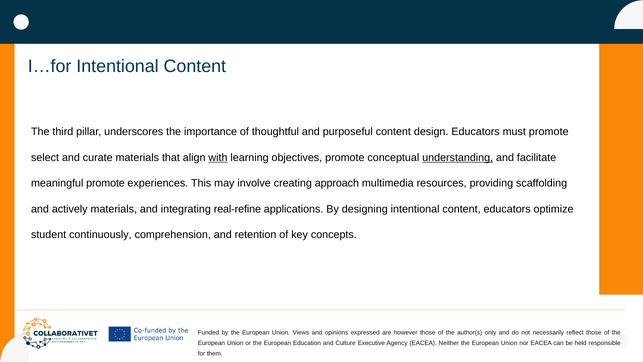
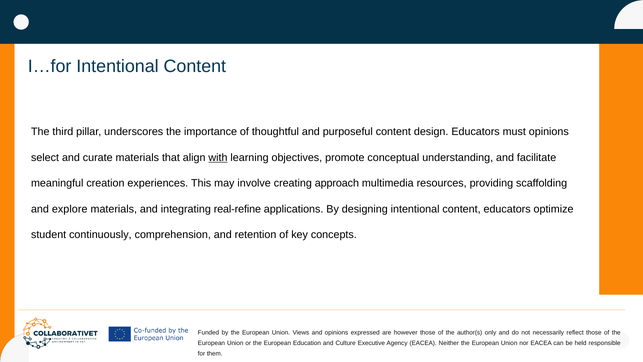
must promote: promote -> opinions
understanding underline: present -> none
meaningful promote: promote -> creation
actively: actively -> explore
